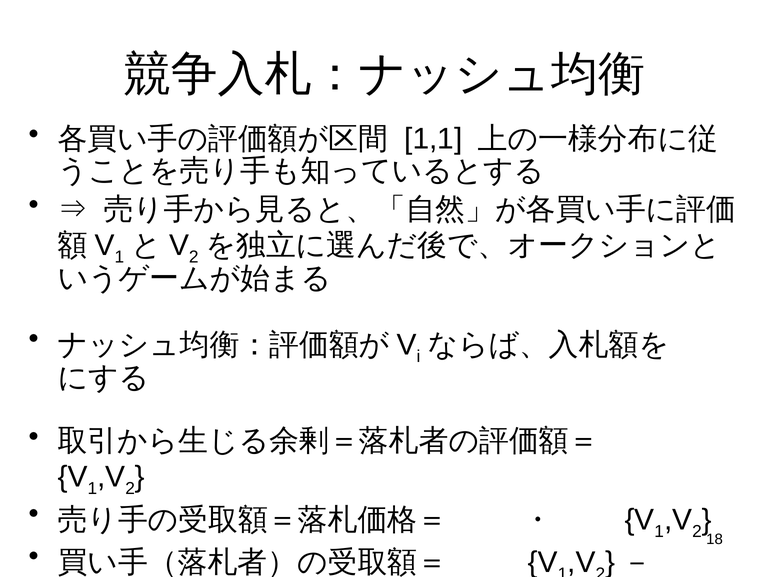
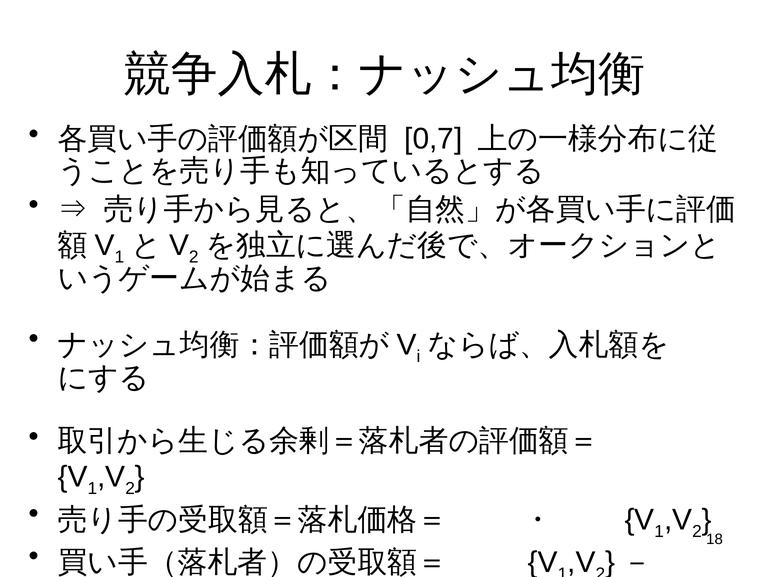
1,1: 1,1 -> 0,7
